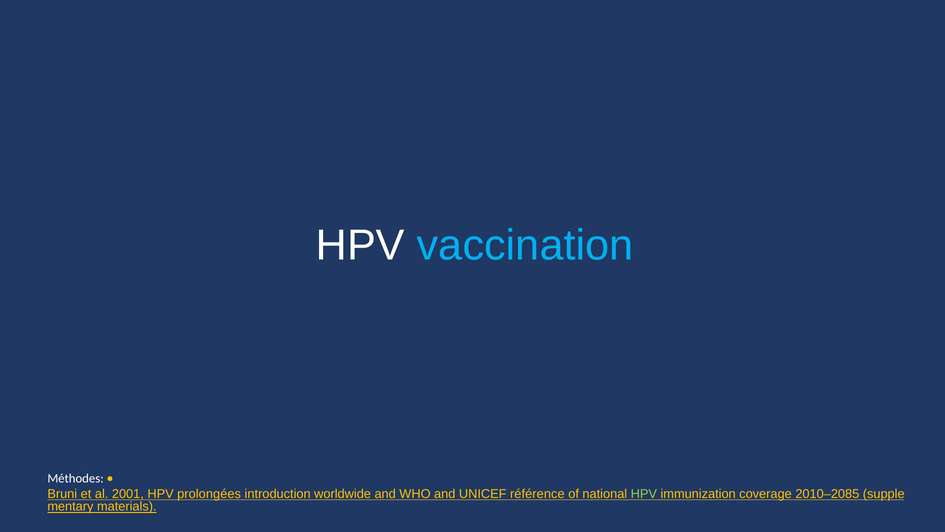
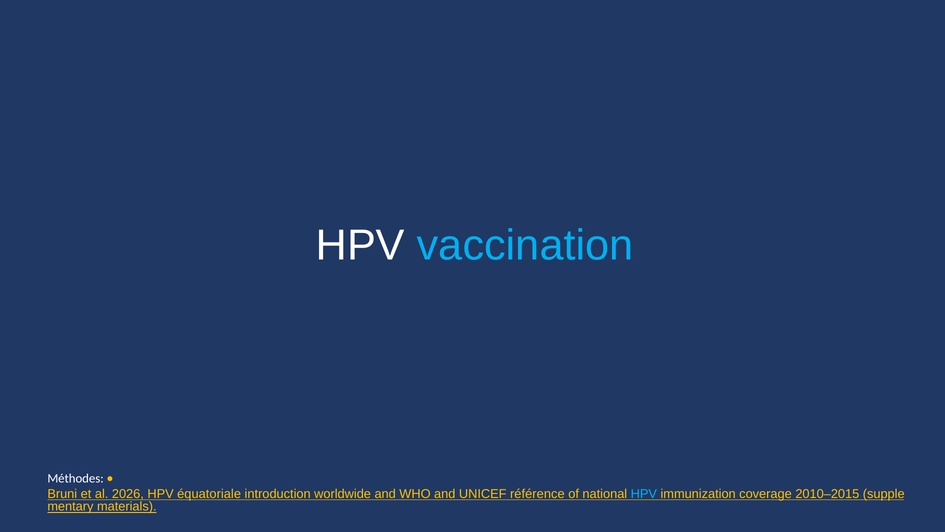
2001: 2001 -> 2026
prolongées: prolongées -> équatoriale
HPV at (644, 494) colour: light green -> light blue
2010–2085: 2010–2085 -> 2010–2015
